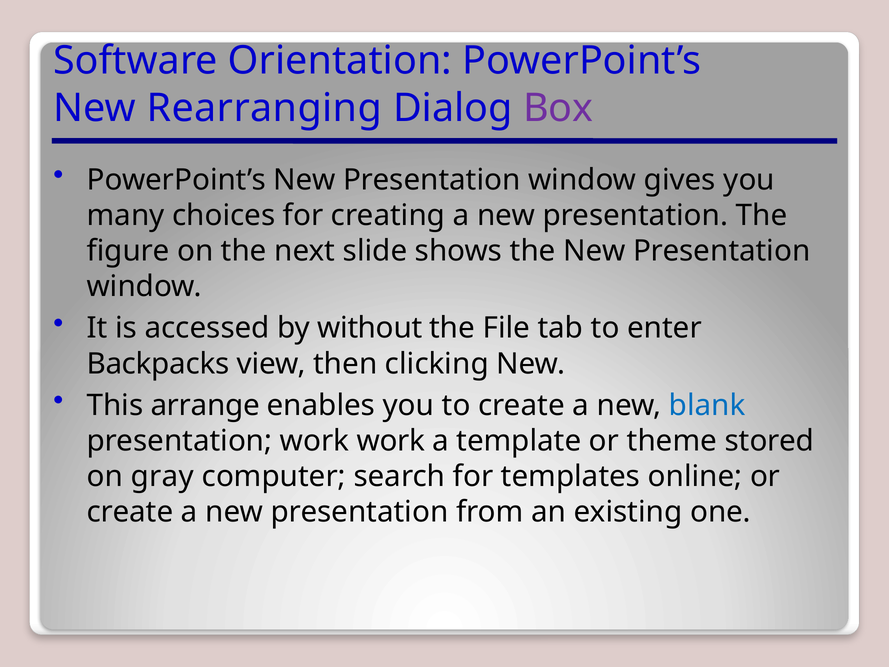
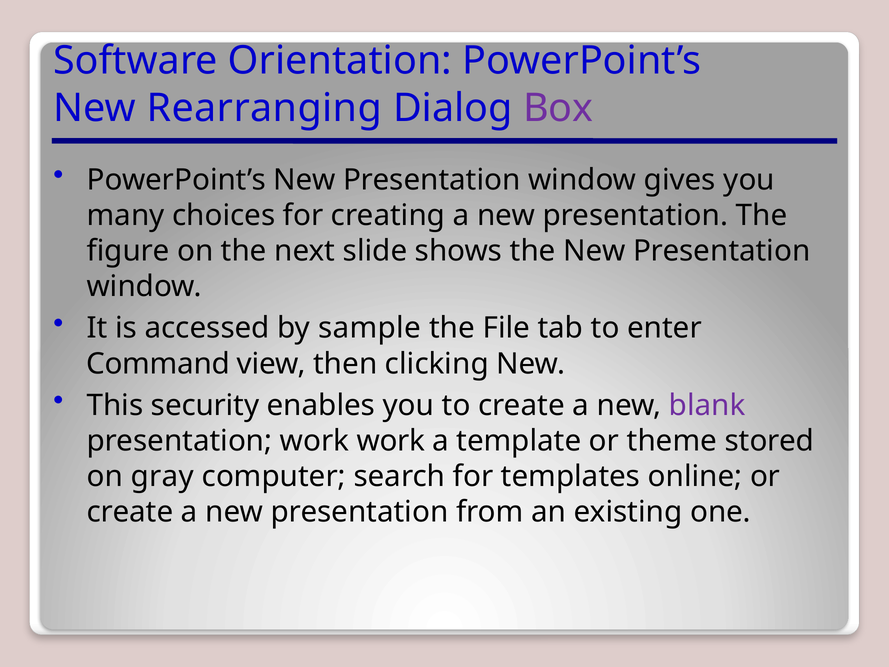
without: without -> sample
Backpacks: Backpacks -> Command
arrange: arrange -> security
blank colour: blue -> purple
